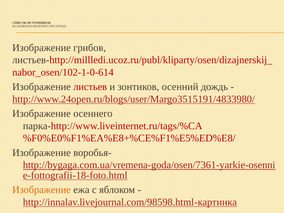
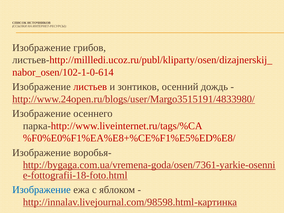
Изображение at (41, 190) colour: orange -> blue
